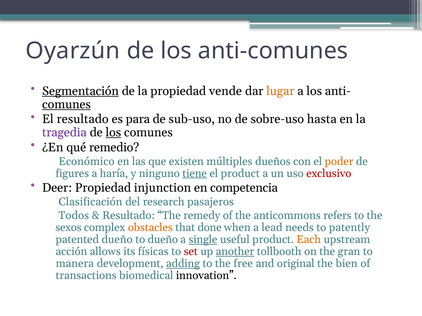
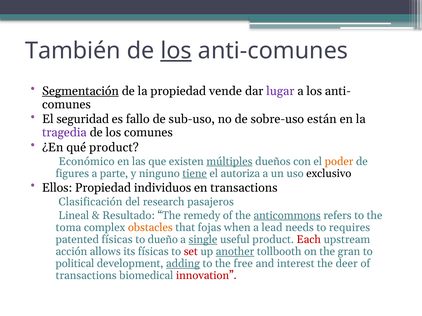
Oyarzún: Oyarzún -> También
los at (176, 51) underline: none -> present
lugar colour: orange -> purple
comunes at (66, 104) underline: present -> none
El resultado: resultado -> seguridad
para: para -> fallo
hasta: hasta -> están
los at (113, 133) underline: present -> none
qué remedio: remedio -> product
múltiples underline: none -> present
haría: haría -> parte
el product: product -> autoriza
exclusivo colour: red -> black
Deer: Deer -> Ellos
injunction: injunction -> individuos
en competencia: competencia -> transactions
Todos: Todos -> Lineal
anticommons underline: none -> present
sexos: sexos -> toma
done: done -> fojas
patently: patently -> requires
patented dueño: dueño -> físicas
Each colour: orange -> red
manera: manera -> political
original: original -> interest
bien: bien -> deer
innovation colour: black -> red
